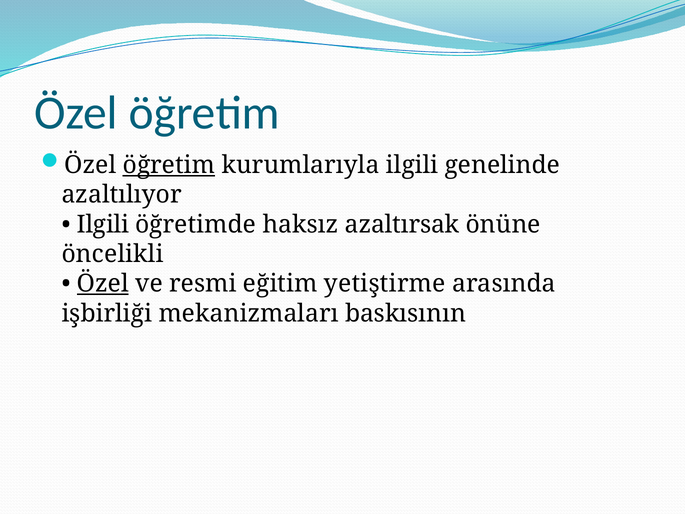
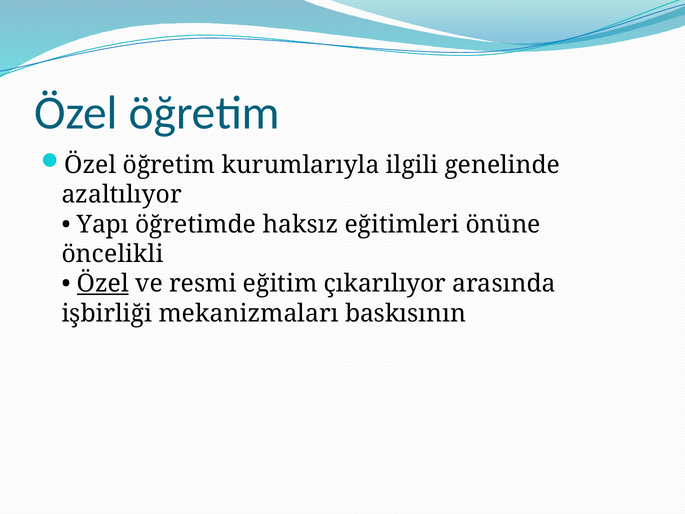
öğretim at (169, 165) underline: present -> none
Ilgili at (103, 224): Ilgili -> Yapı
azaltırsak: azaltırsak -> eğitimleri
yetiştirme: yetiştirme -> çıkarılıyor
